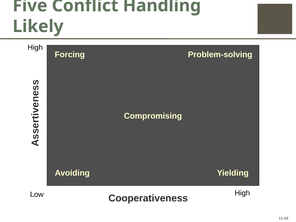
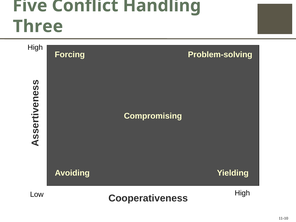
Likely: Likely -> Three
